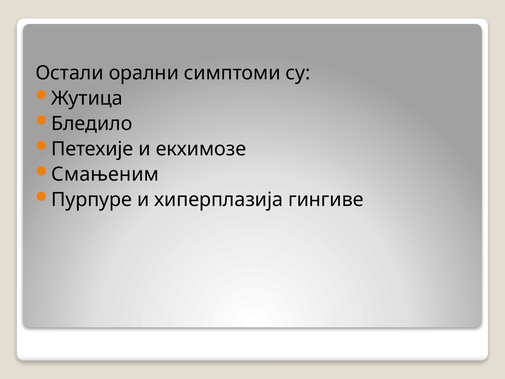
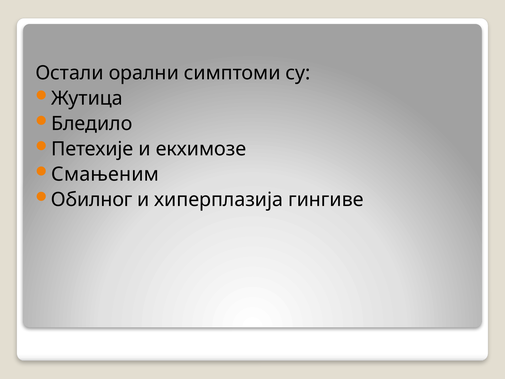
Пурпуре: Пурпуре -> Обилног
